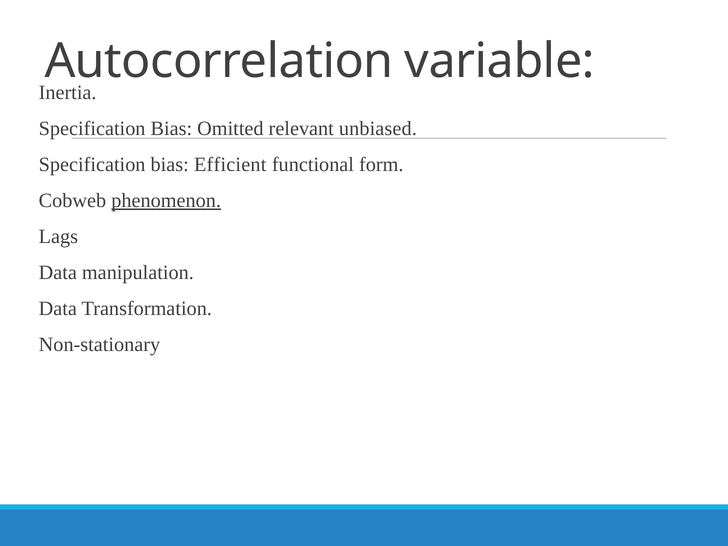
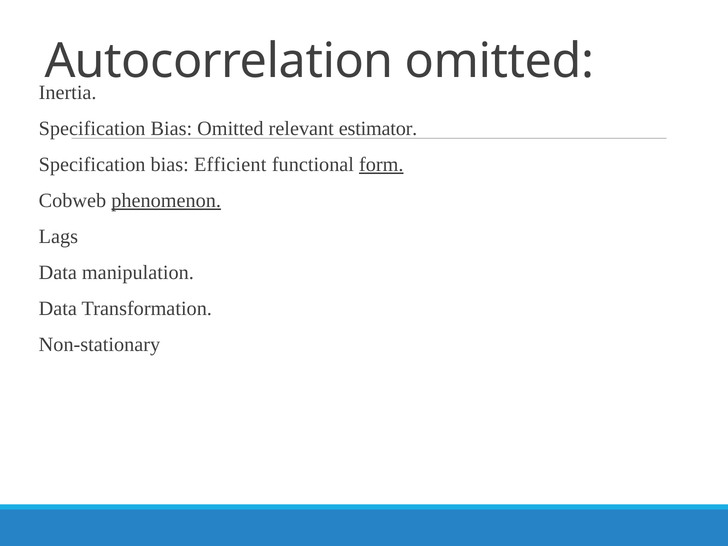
variable at (500, 61): variable -> omitted
unbiased: unbiased -> estimator
form underline: none -> present
